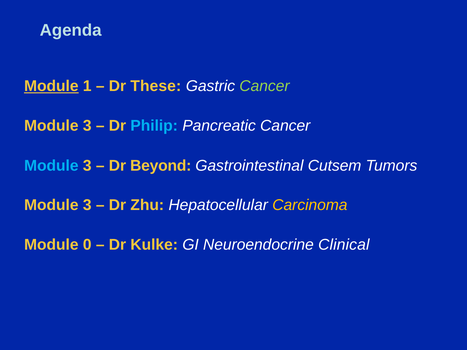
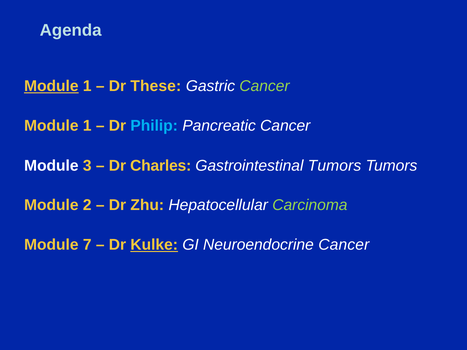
3 at (87, 126): 3 -> 1
Module at (51, 166) colour: light blue -> white
Beyond: Beyond -> Charles
Gastrointestinal Cutsem: Cutsem -> Tumors
3 at (87, 205): 3 -> 2
Carcinoma colour: yellow -> light green
0: 0 -> 7
Kulke underline: none -> present
Neuroendocrine Clinical: Clinical -> Cancer
